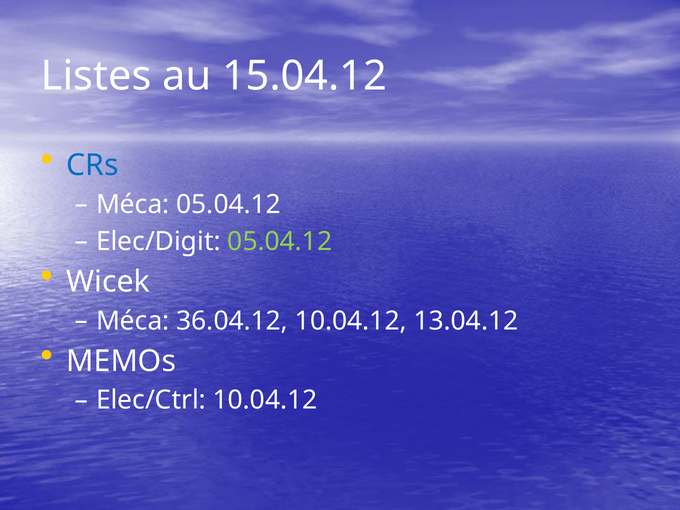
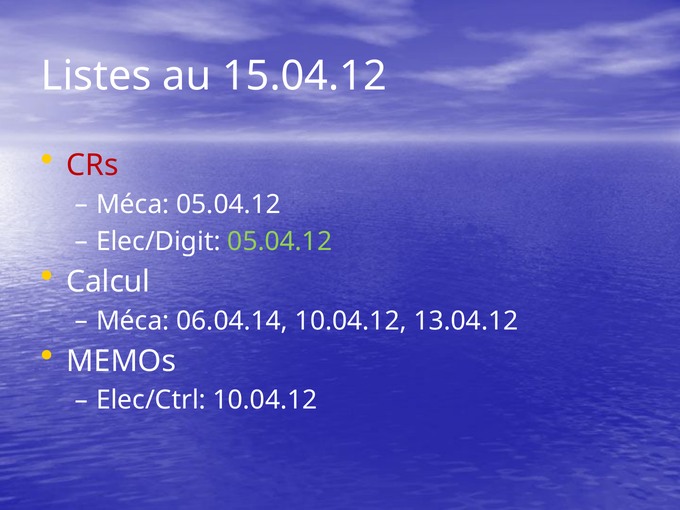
CRs colour: blue -> red
Wicek: Wicek -> Calcul
36.04.12: 36.04.12 -> 06.04.14
